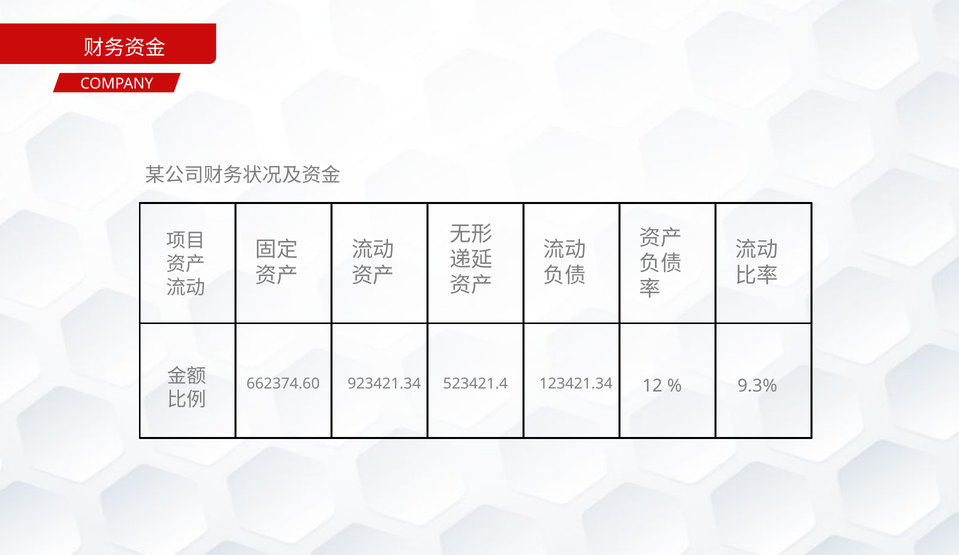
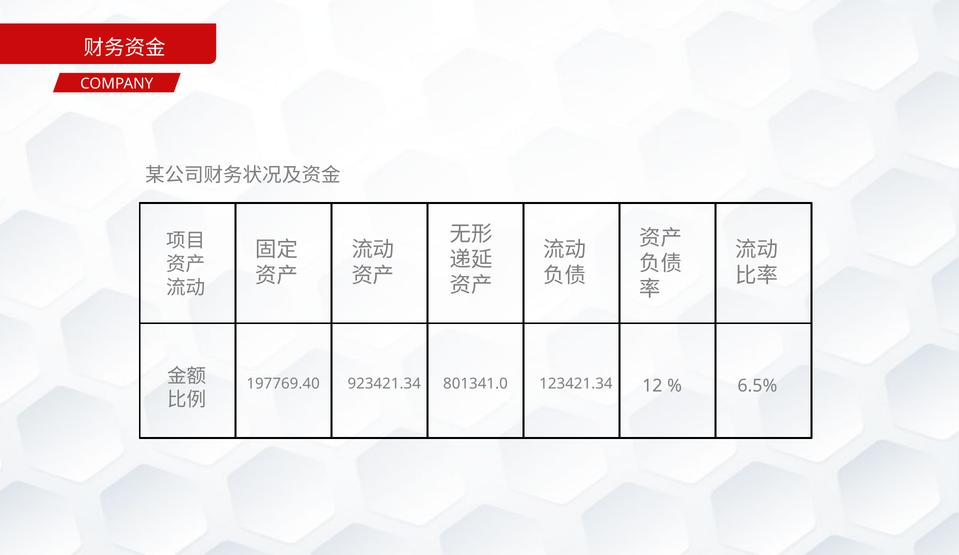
662374.60: 662374.60 -> 197769.40
523421.4: 523421.4 -> 801341.0
9.3%: 9.3% -> 6.5%
